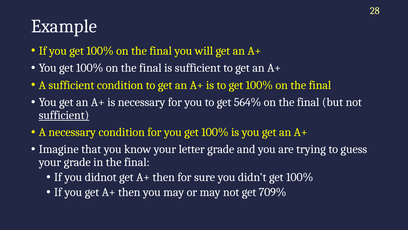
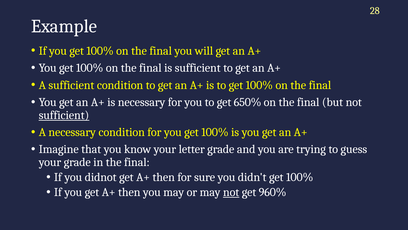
564%: 564% -> 650%
not at (231, 192) underline: none -> present
709%: 709% -> 960%
